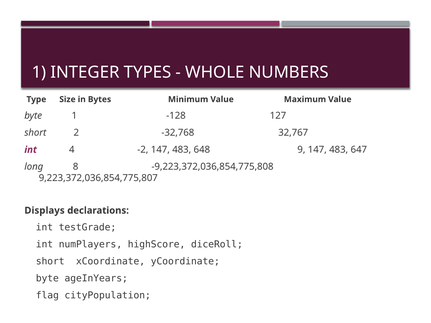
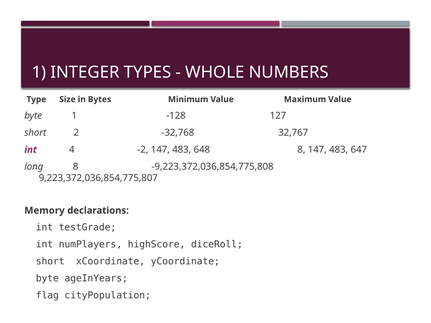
648 9: 9 -> 8
Displays: Displays -> Memory
